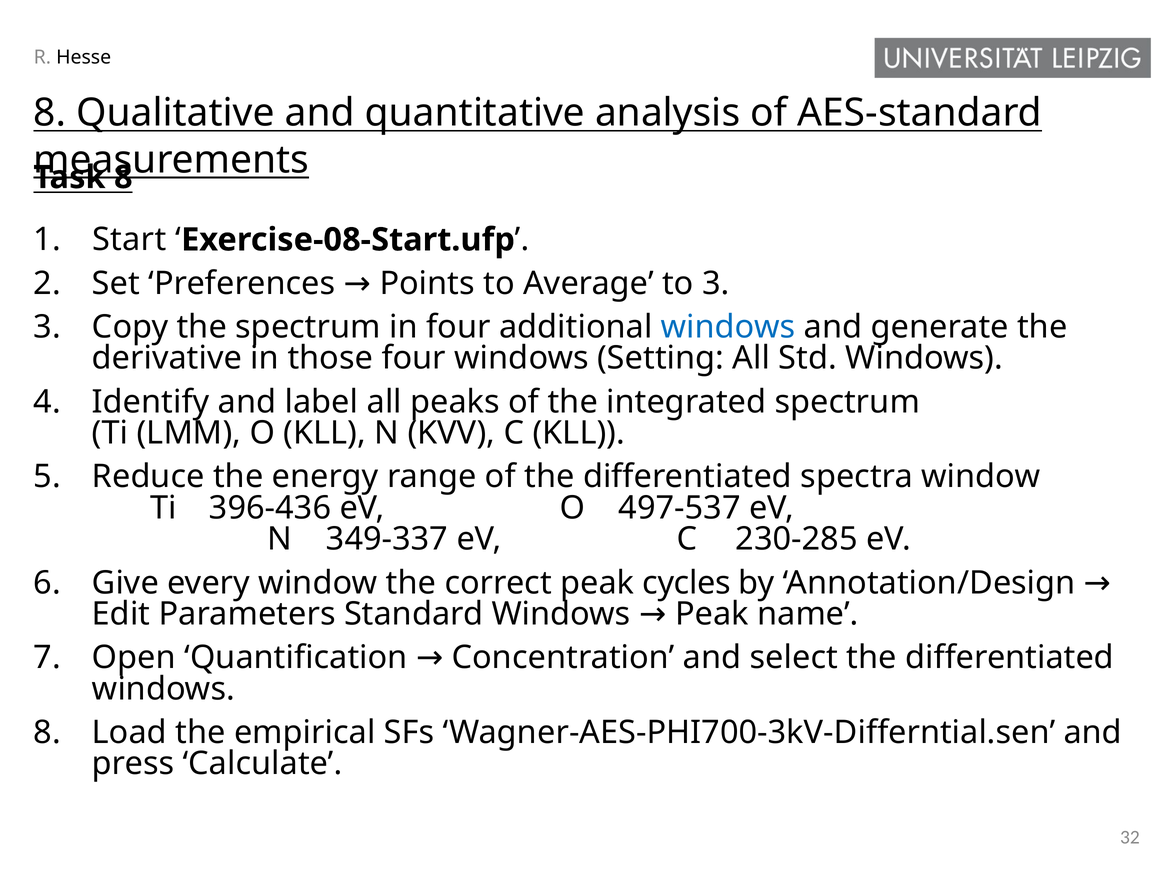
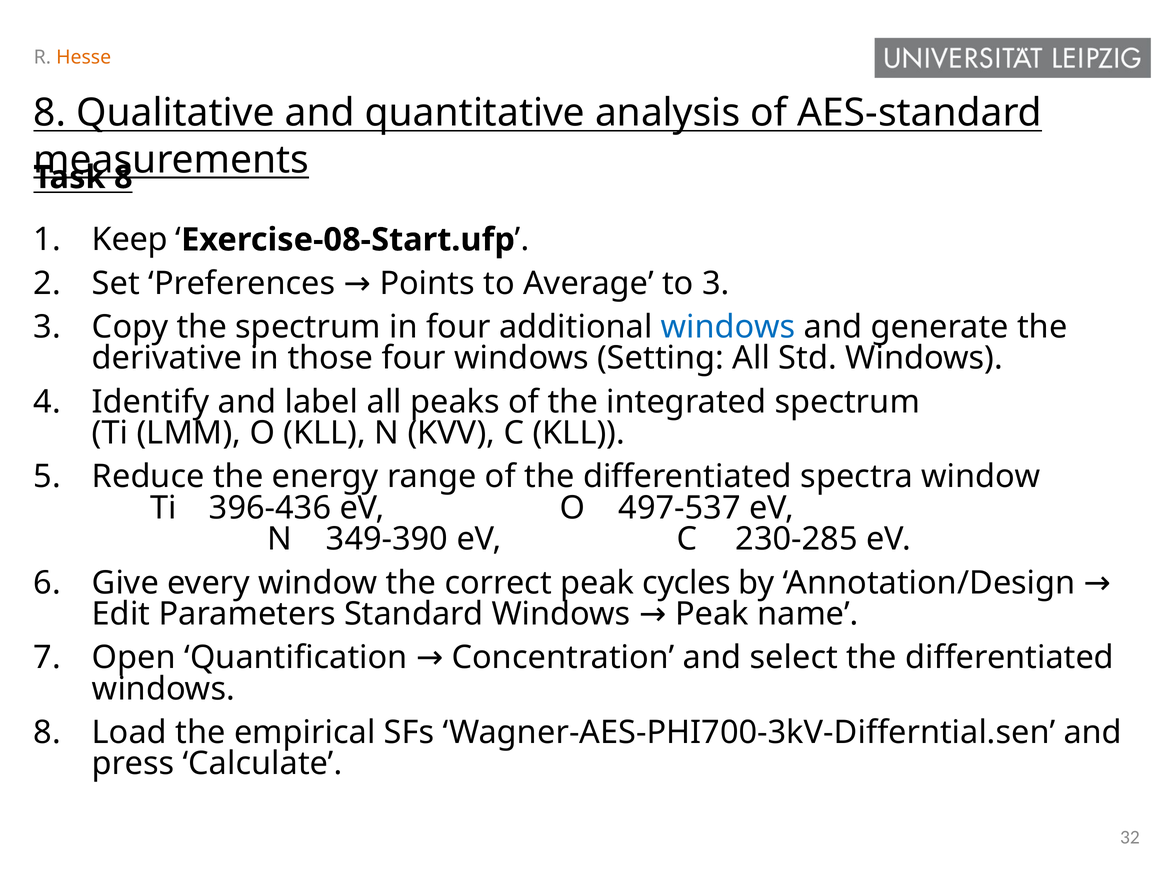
Hesse colour: black -> orange
Start: Start -> Keep
349-337: 349-337 -> 349-390
